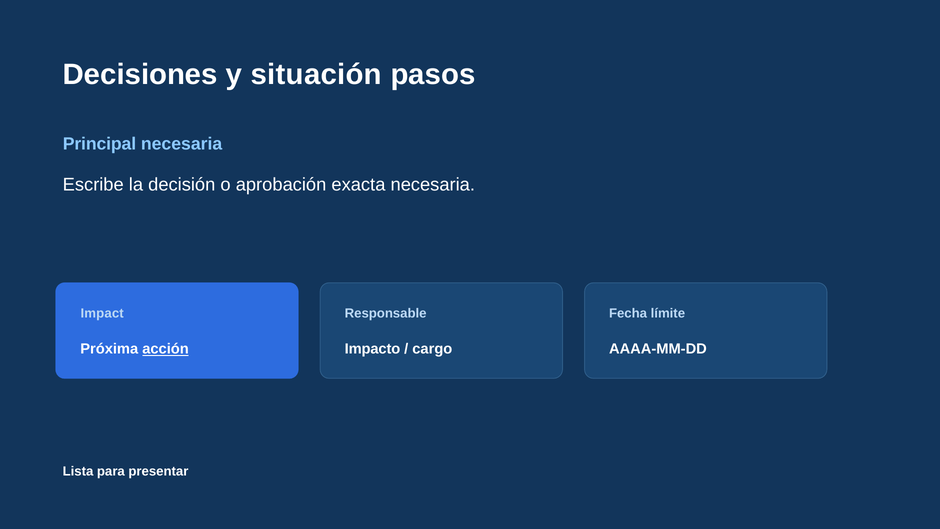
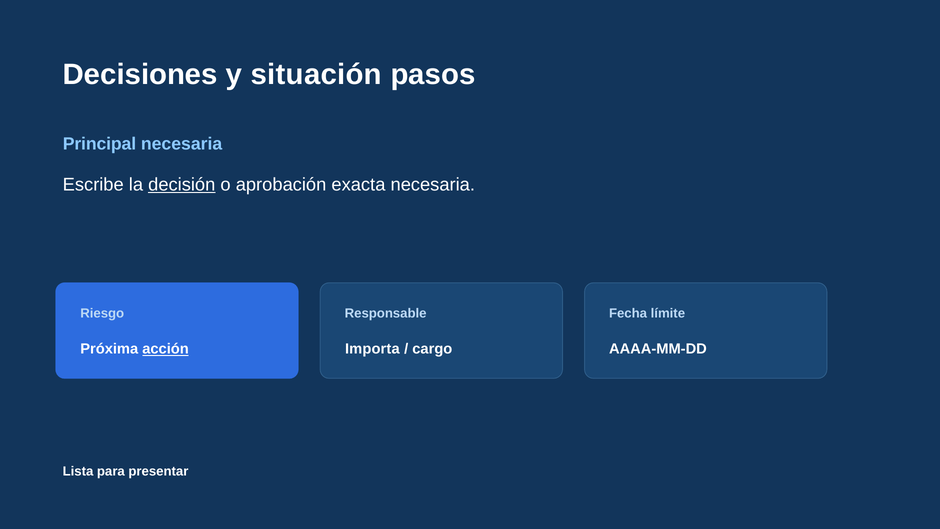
decisión underline: none -> present
Impact: Impact -> Riesgo
Impacto: Impacto -> Importa
